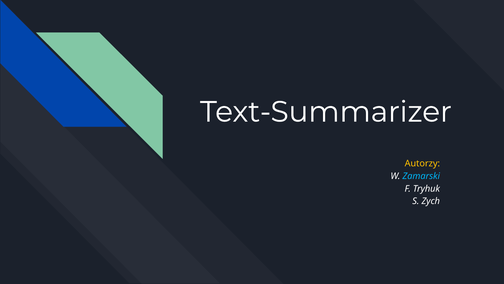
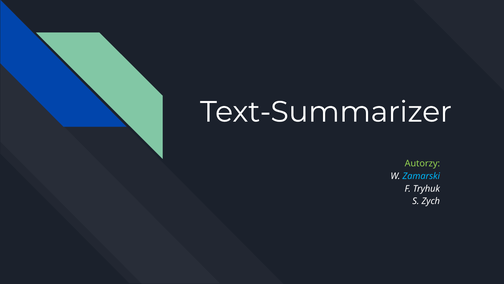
Autorzy colour: yellow -> light green
